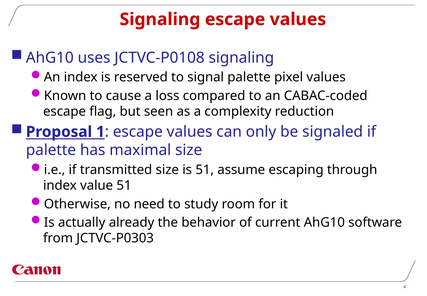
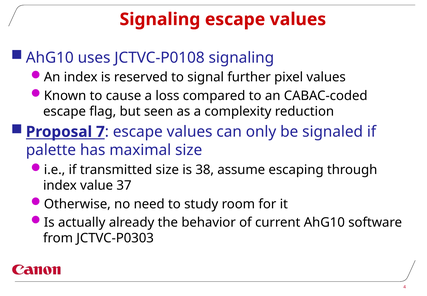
signal palette: palette -> further
1: 1 -> 7
is 51: 51 -> 38
value 51: 51 -> 37
